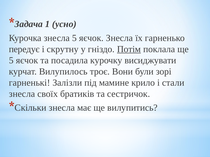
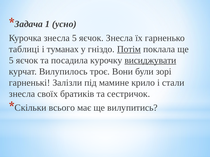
передує: передує -> таблиці
скрутну: скрутну -> туманах
висиджувати underline: none -> present
знесла at (62, 108): знесла -> всього
